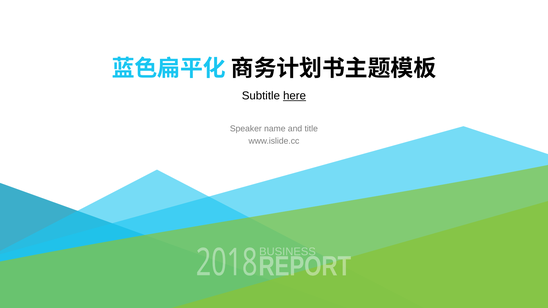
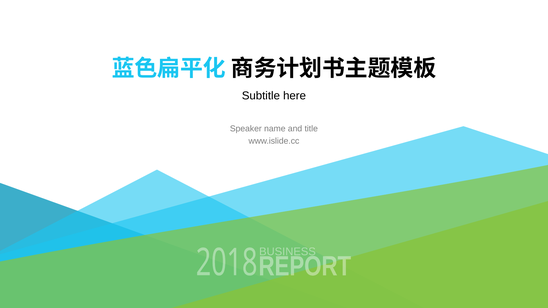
here underline: present -> none
